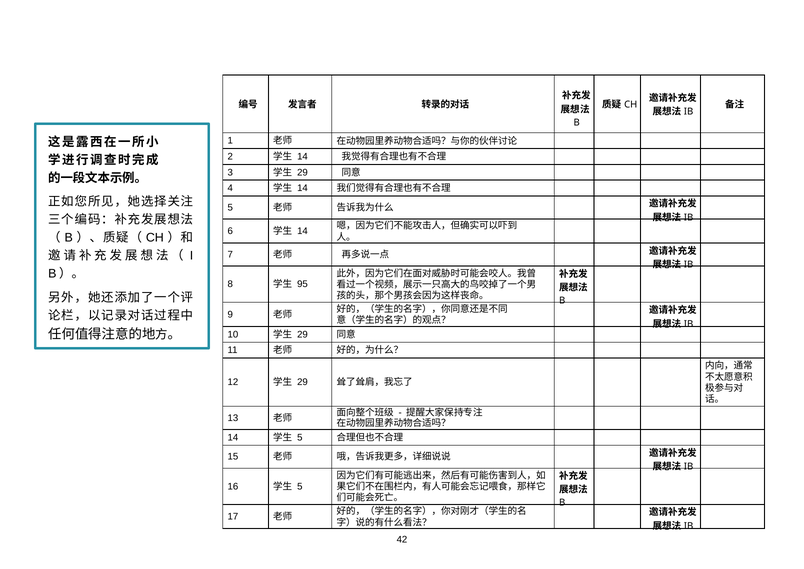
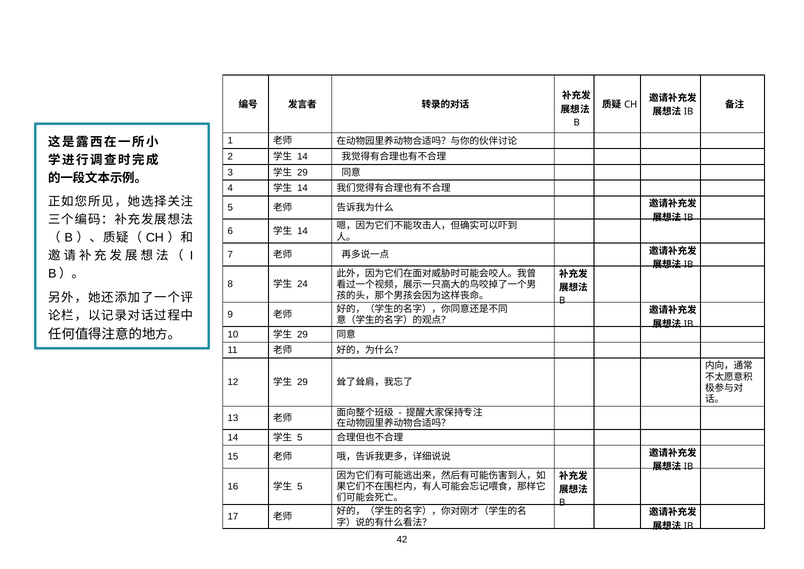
95: 95 -> 24
